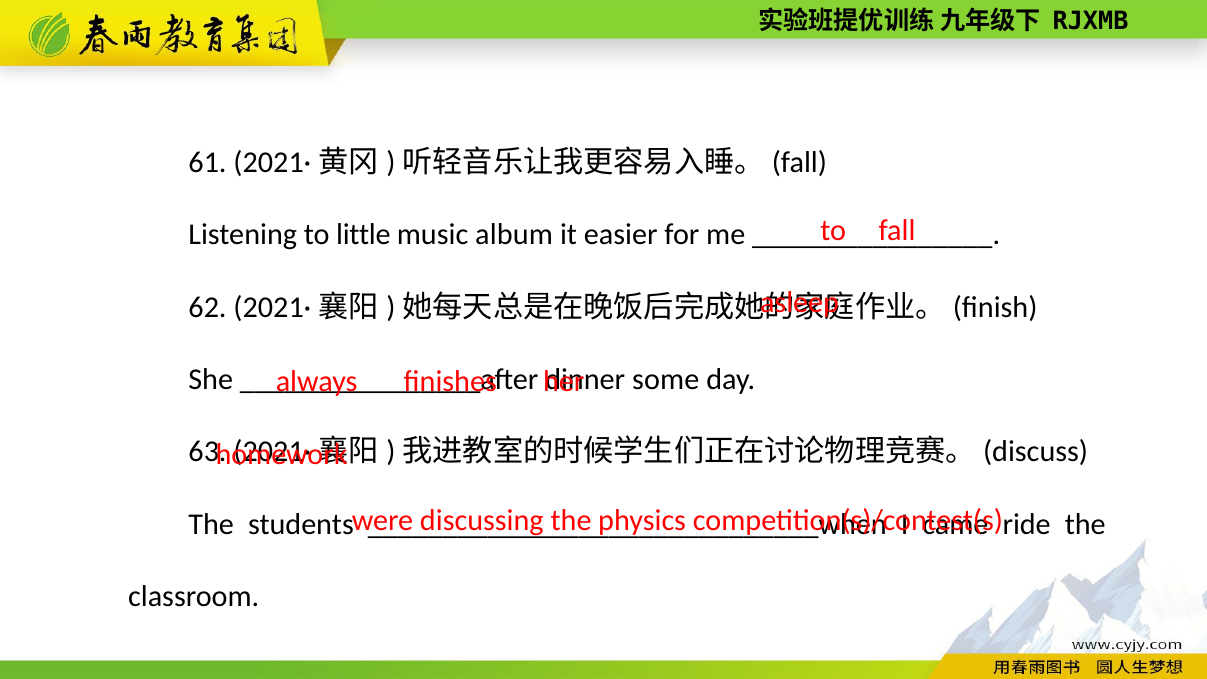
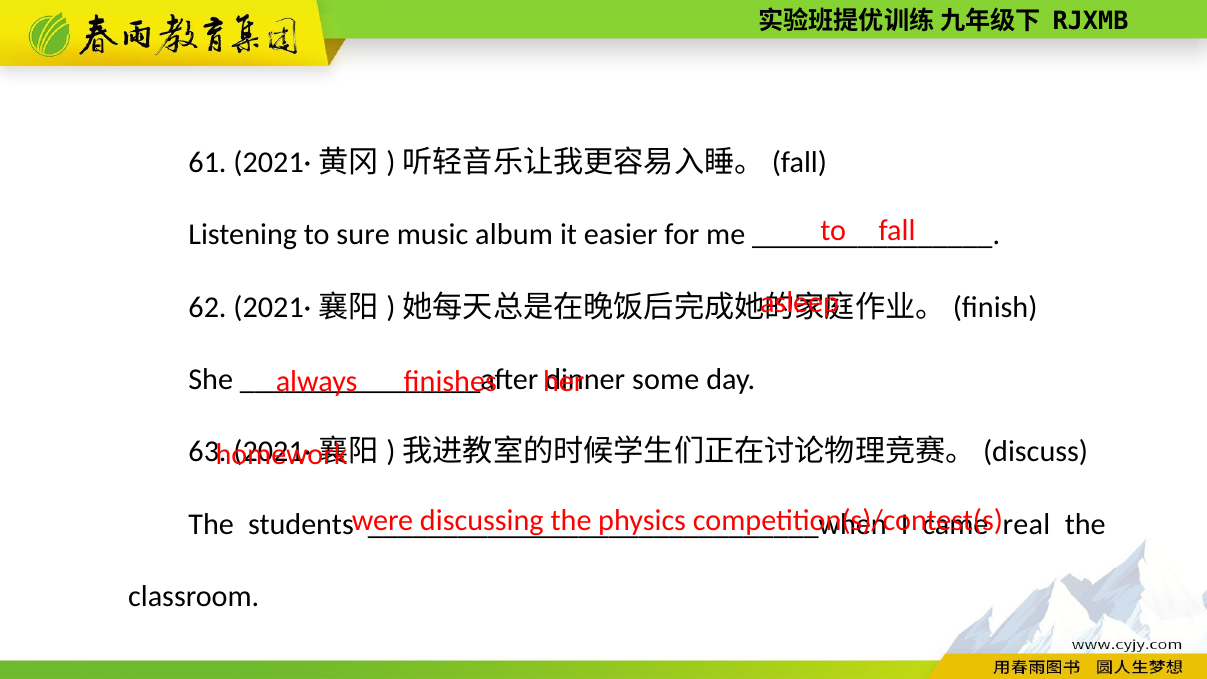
little: little -> sure
ride: ride -> real
